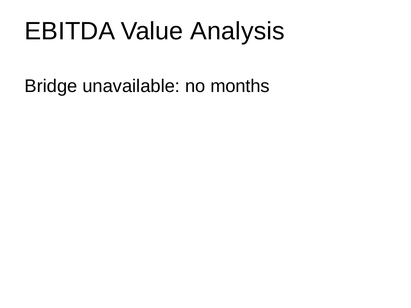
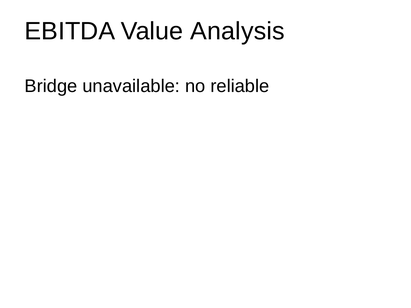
months: months -> reliable
